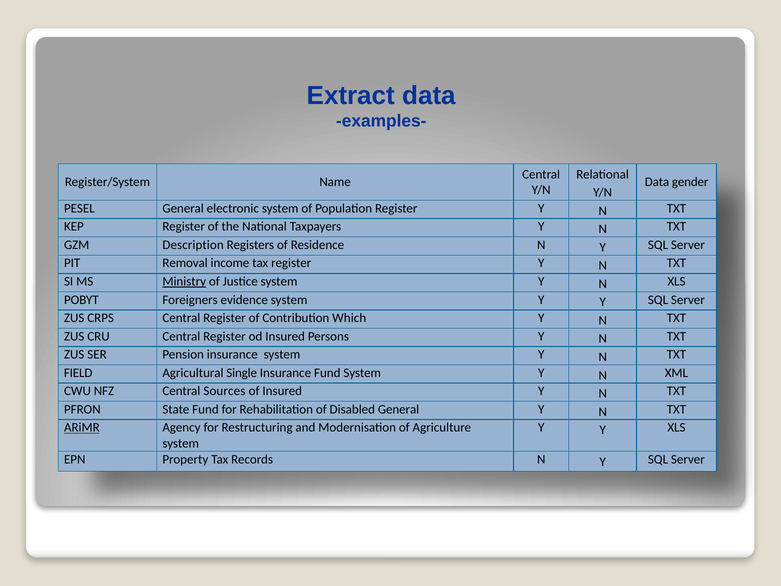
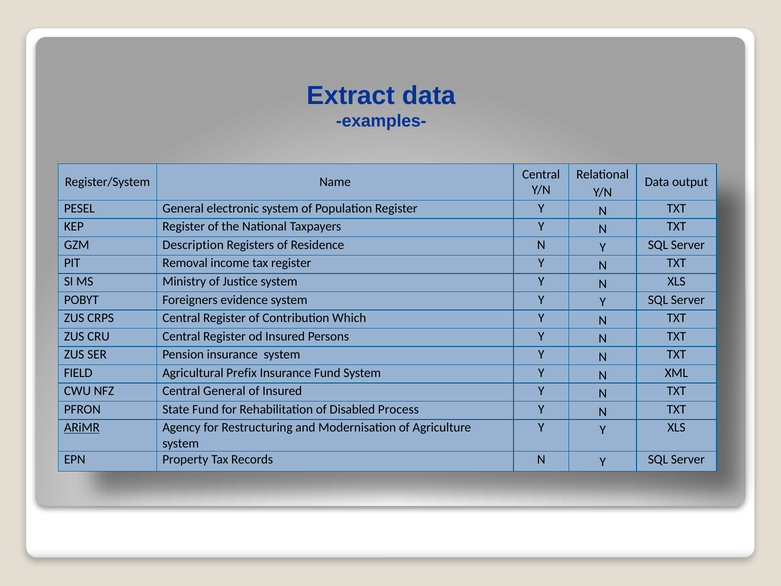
gender: gender -> output
Ministry underline: present -> none
Single: Single -> Prefix
Central Sources: Sources -> General
Disabled General: General -> Process
